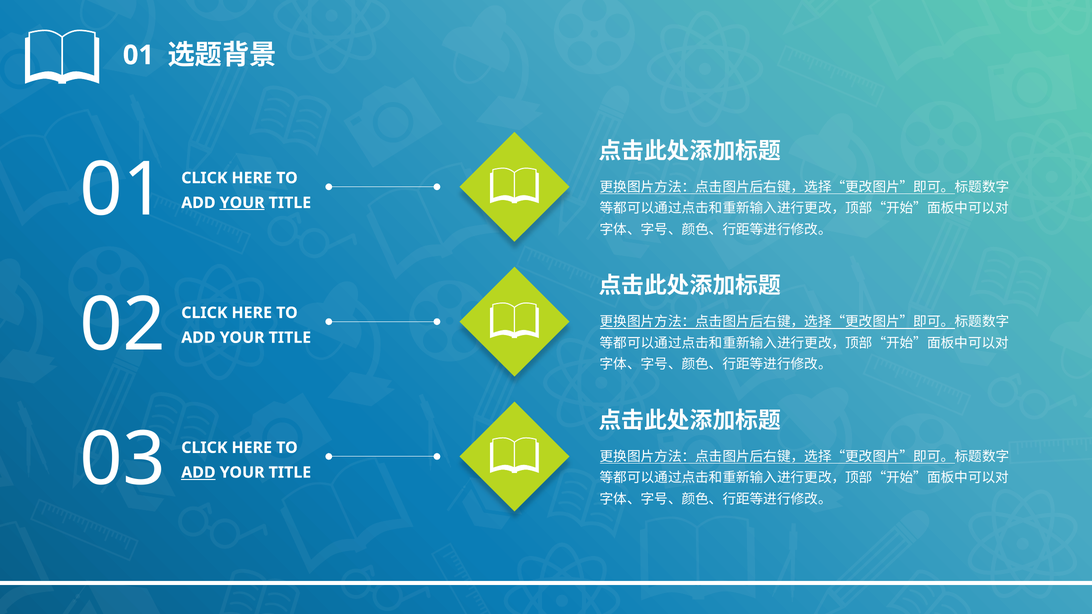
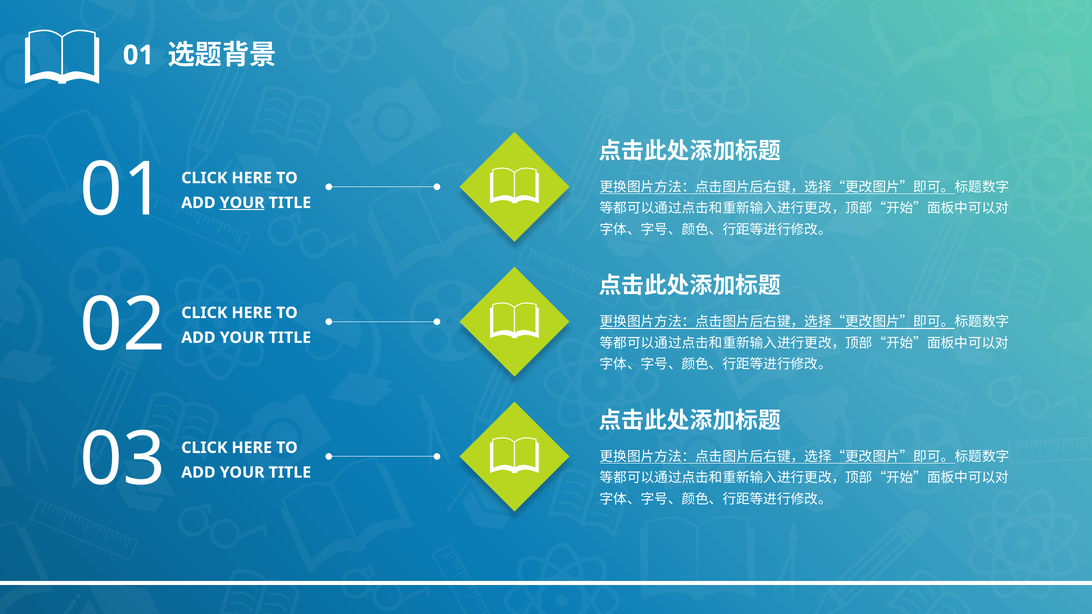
ADD at (198, 473) underline: present -> none
